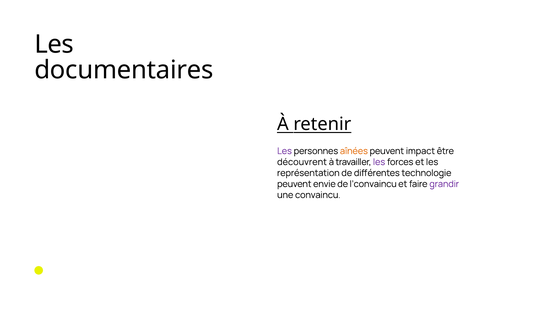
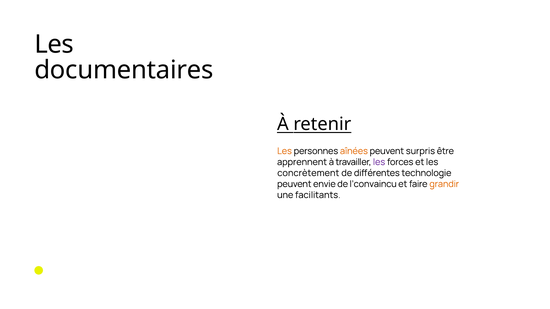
Les at (284, 151) colour: purple -> orange
impact: impact -> surpris
découvrent: découvrent -> apprennent
représentation: représentation -> concrètement
grandir colour: purple -> orange
convaincu: convaincu -> facilitants
